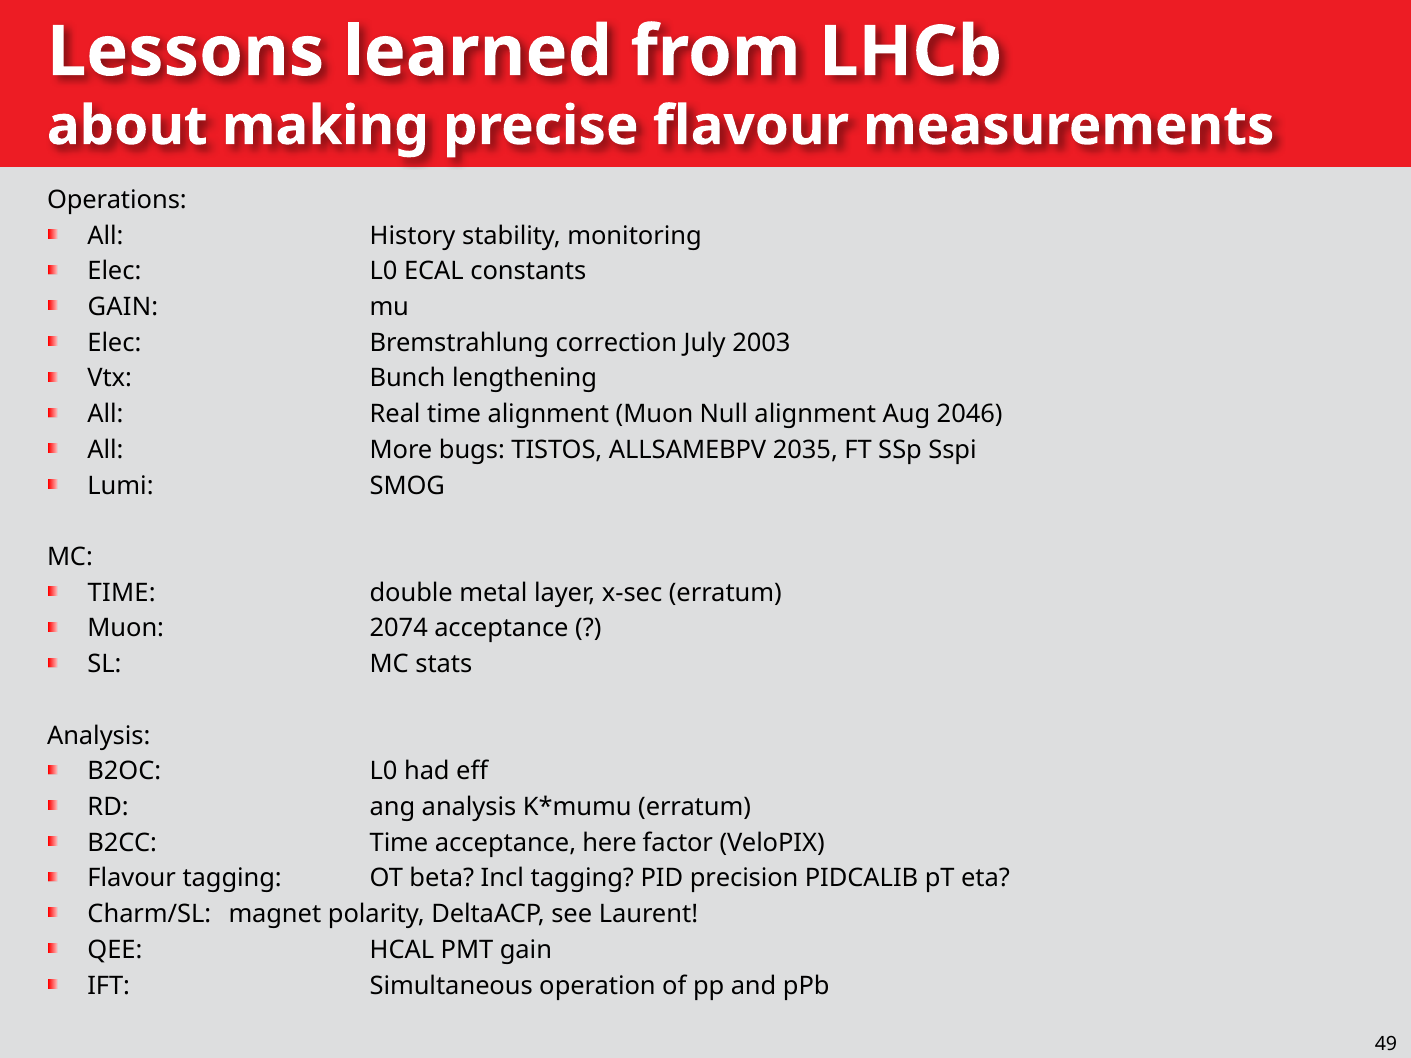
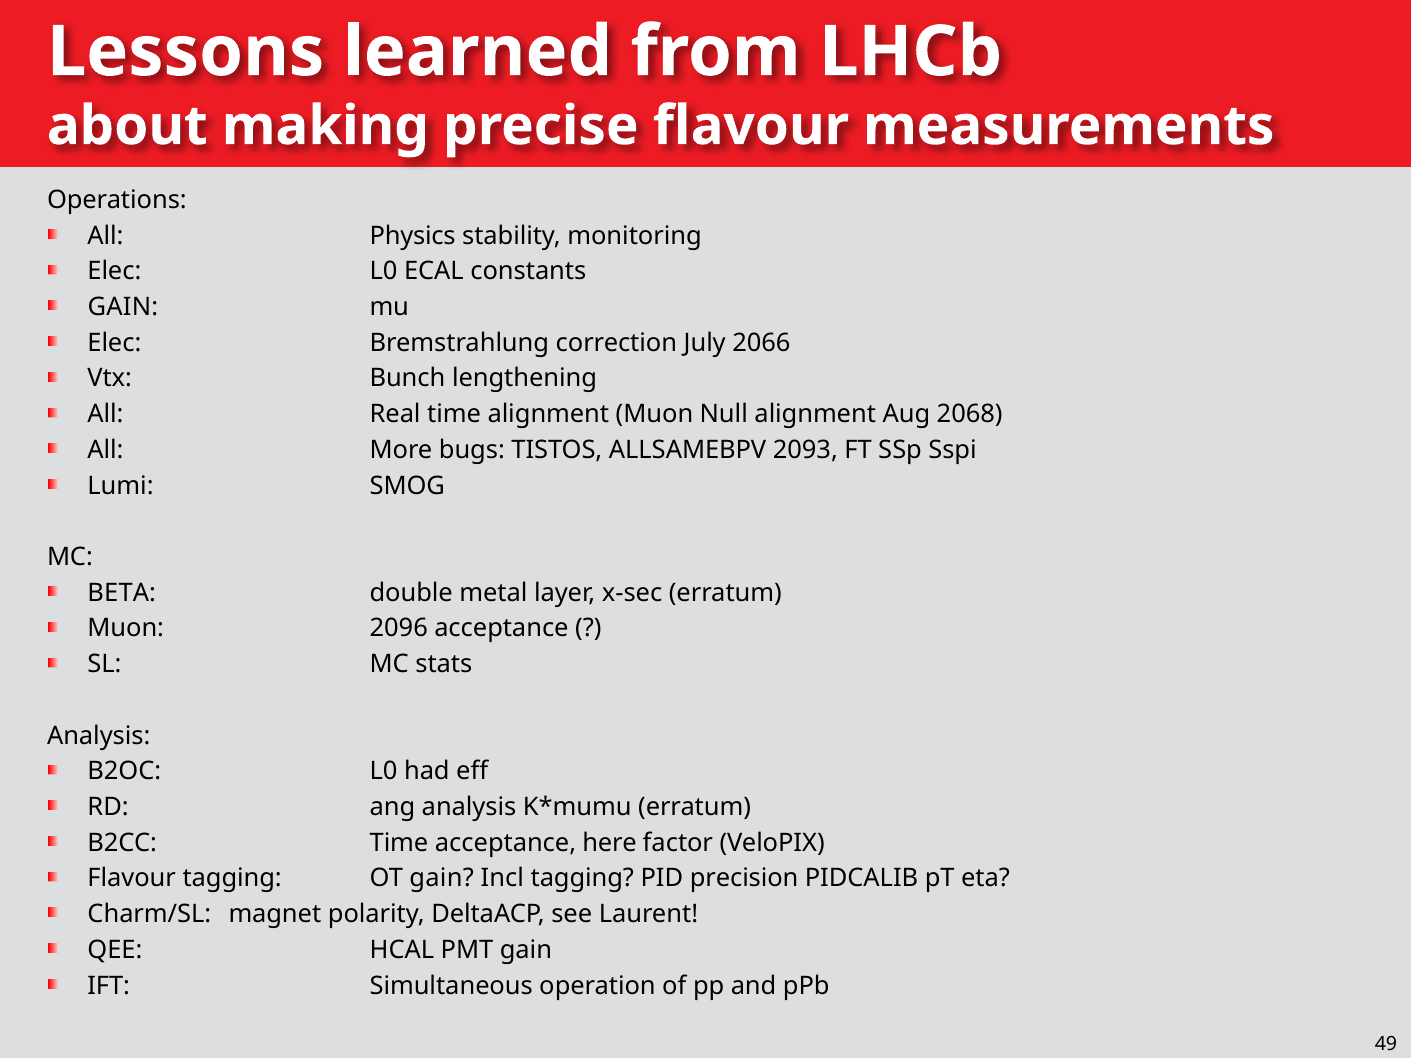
History: History -> Physics
2003: 2003 -> 2066
2046: 2046 -> 2068
2035: 2035 -> 2093
TIME at (122, 593): TIME -> BETA
2074: 2074 -> 2096
OT beta: beta -> gain
